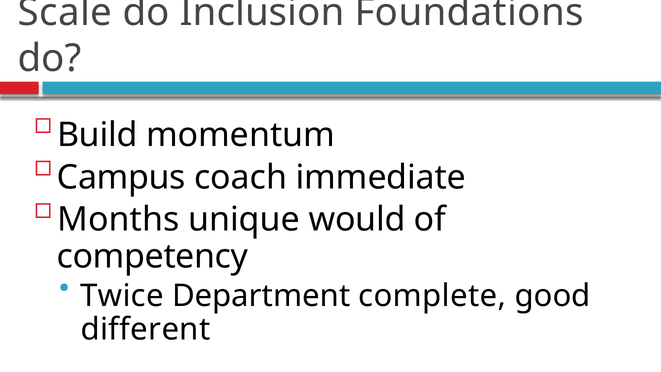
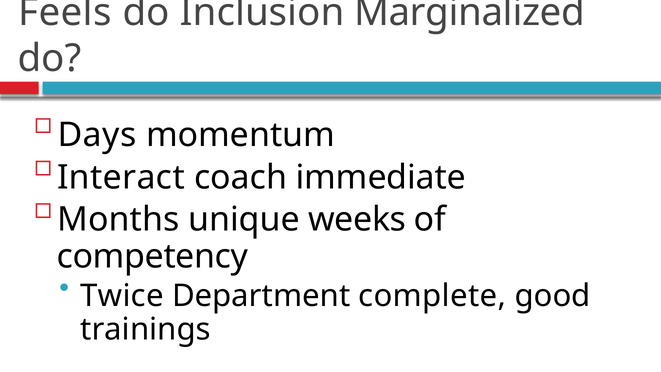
Scale: Scale -> Feels
Foundations: Foundations -> Marginalized
Build: Build -> Days
Campus: Campus -> Interact
would: would -> weeks
different: different -> trainings
